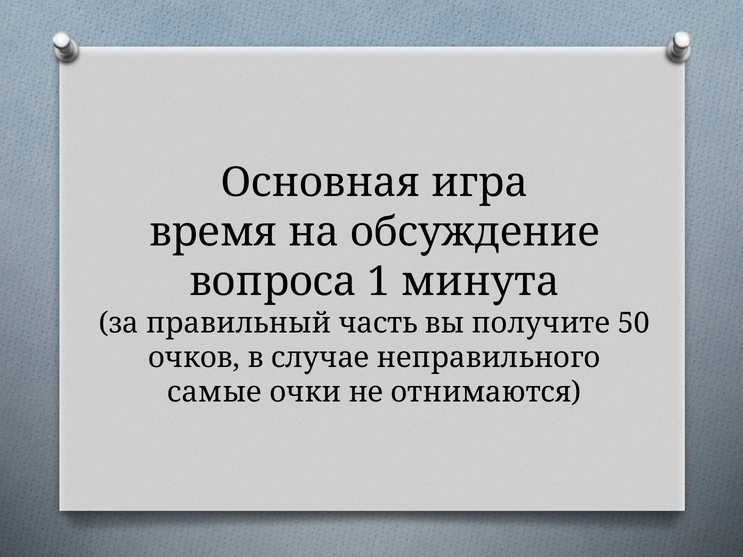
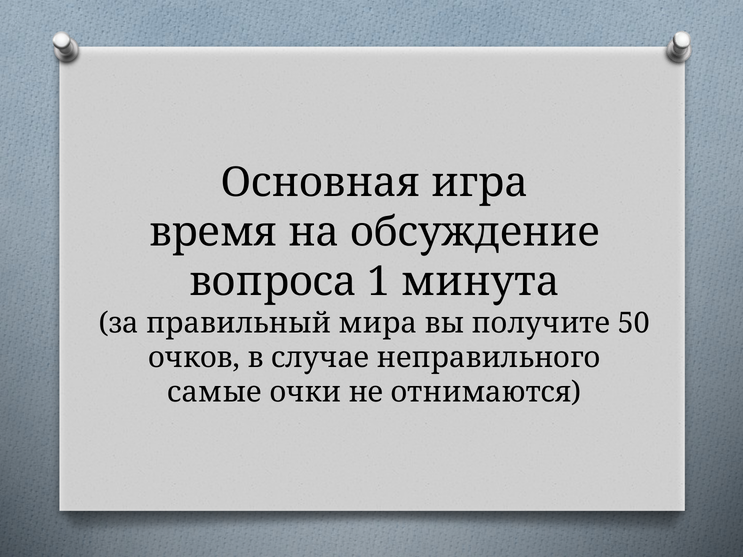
часть: часть -> мира
